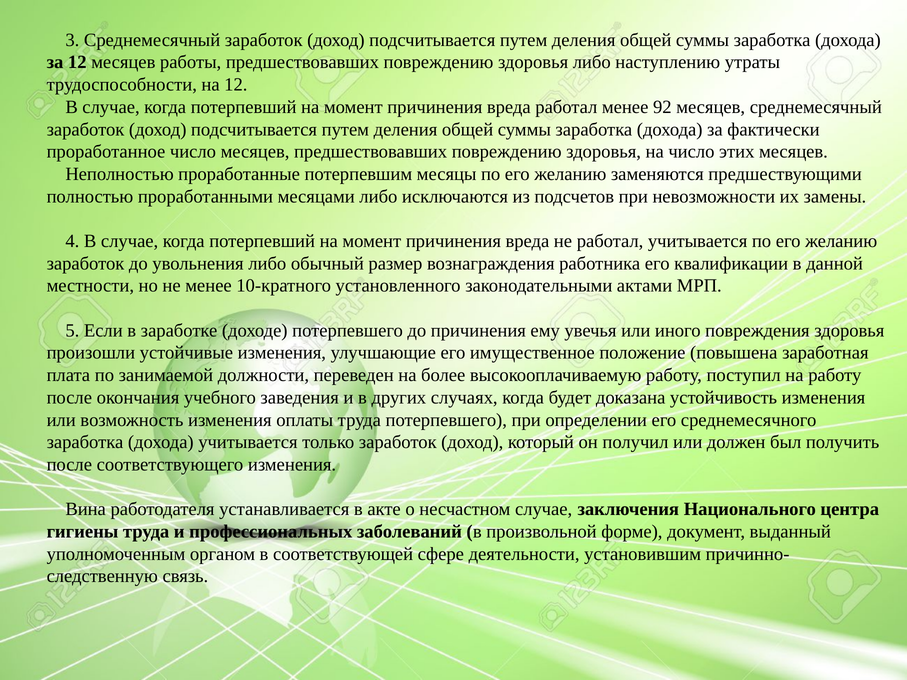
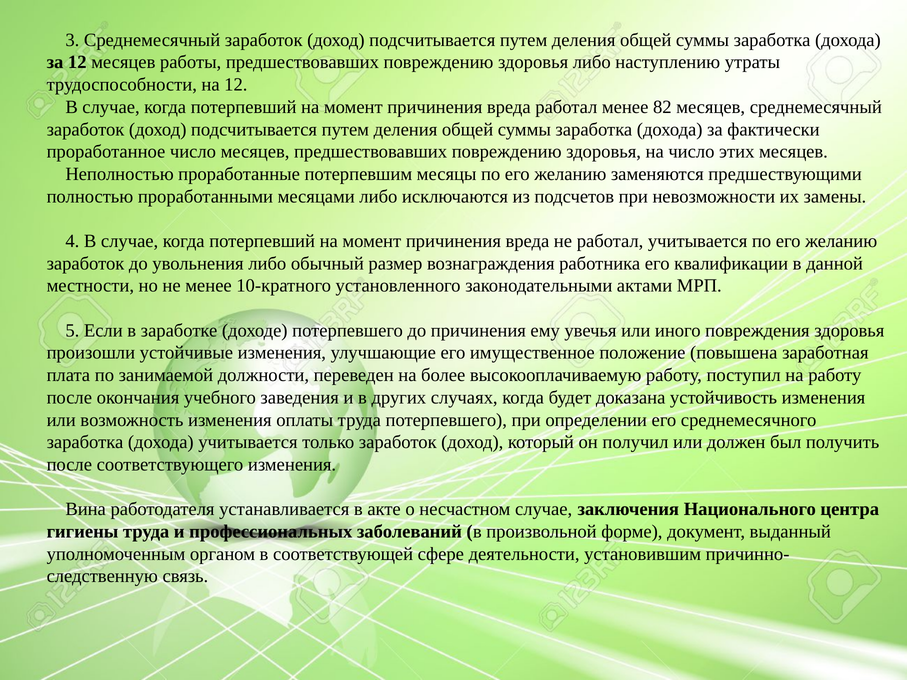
92: 92 -> 82
